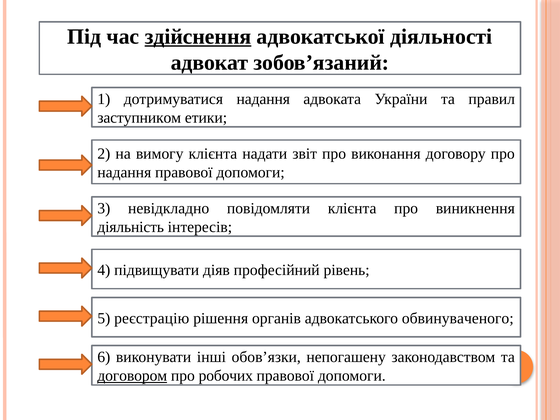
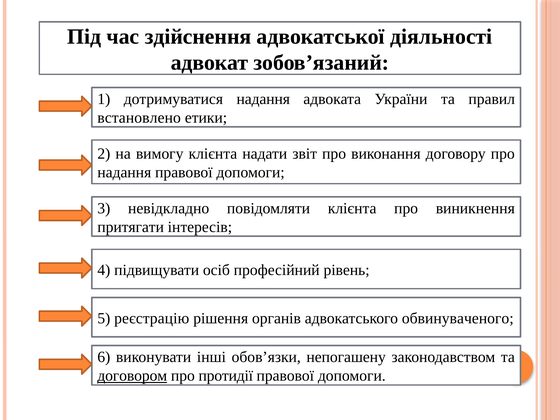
здійснення underline: present -> none
заступником: заступником -> встановлено
діяльність: діяльність -> притягати
діяв: діяв -> осіб
робочих: робочих -> протидії
